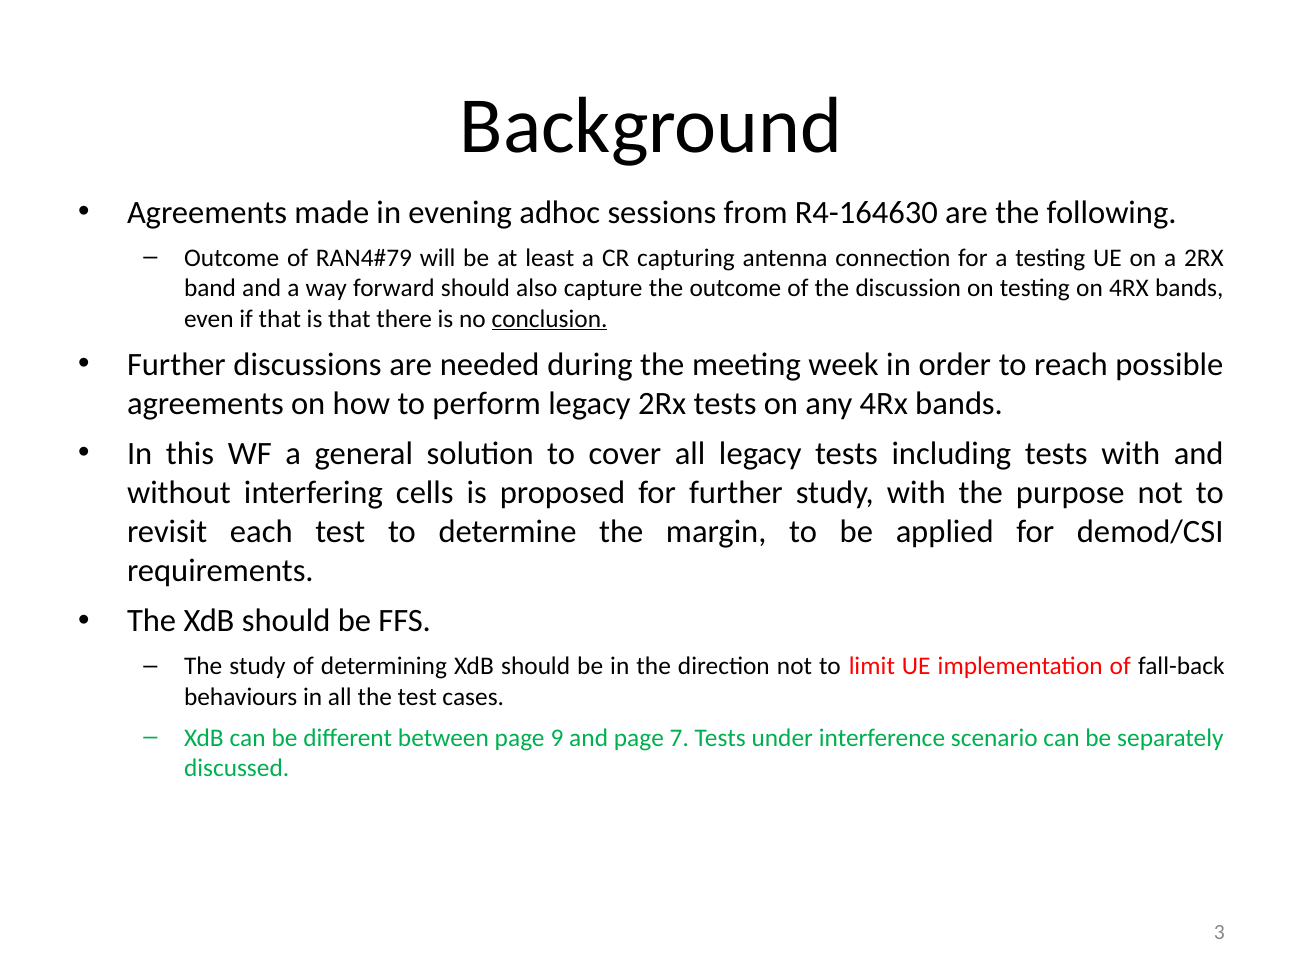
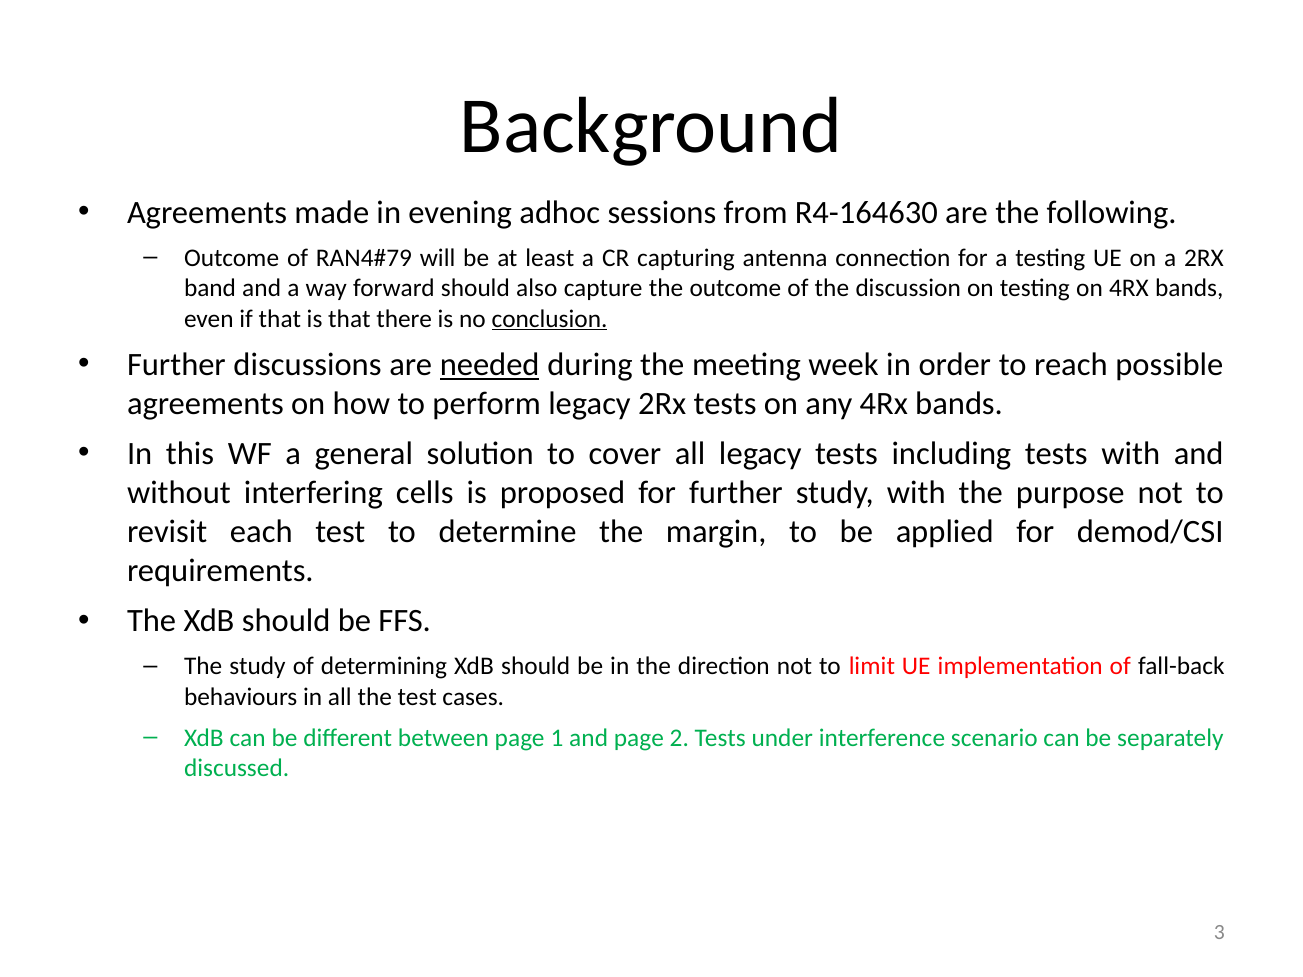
needed underline: none -> present
9: 9 -> 1
7: 7 -> 2
